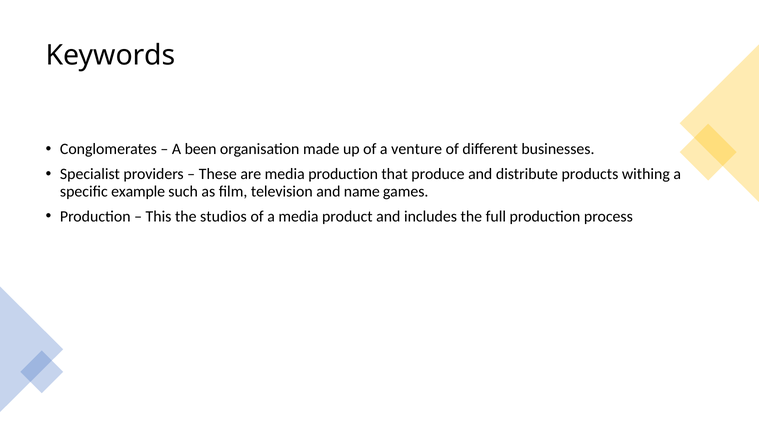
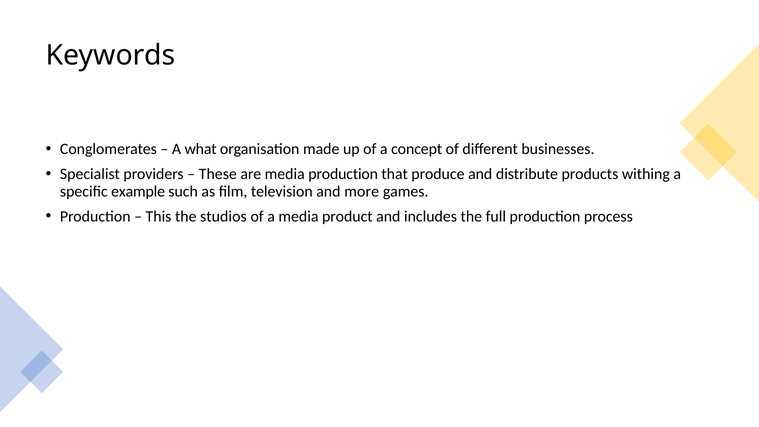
been: been -> what
venture: venture -> concept
name: name -> more
